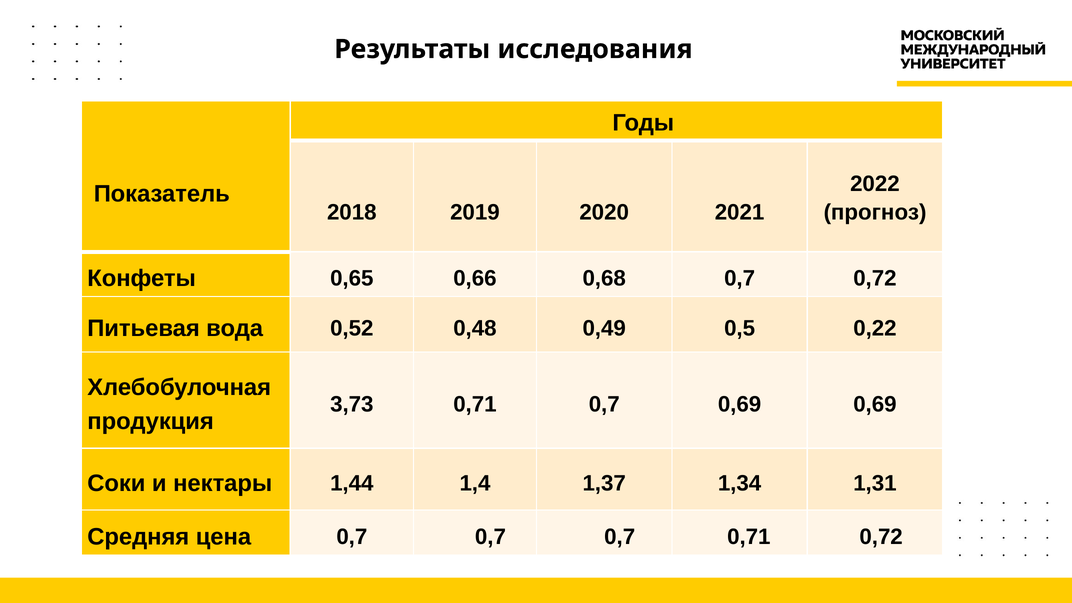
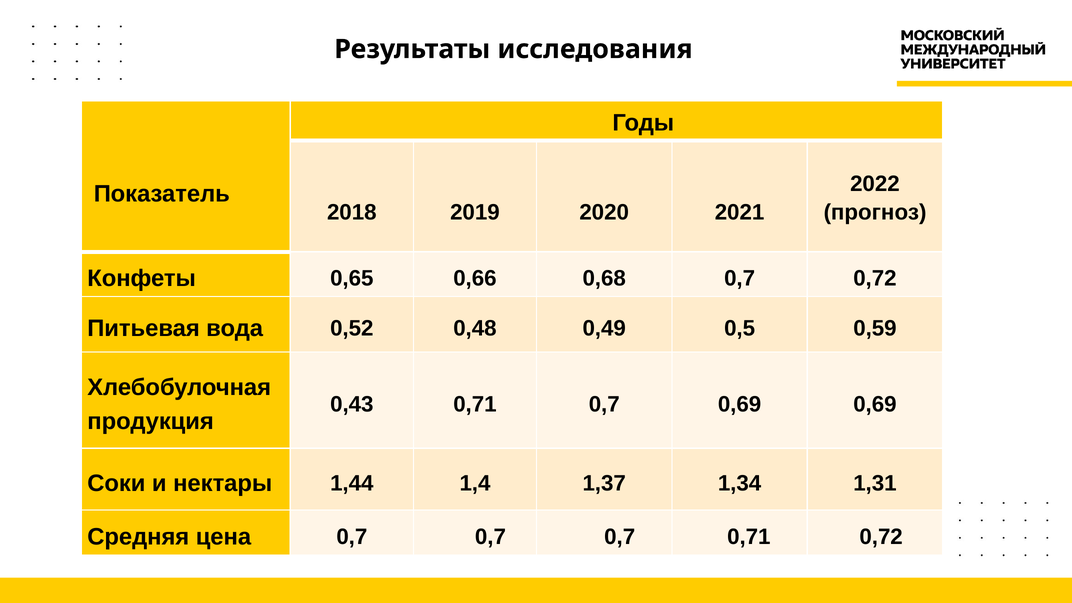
0,22: 0,22 -> 0,59
3,73: 3,73 -> 0,43
